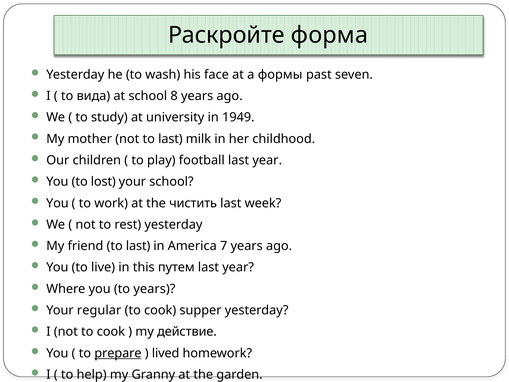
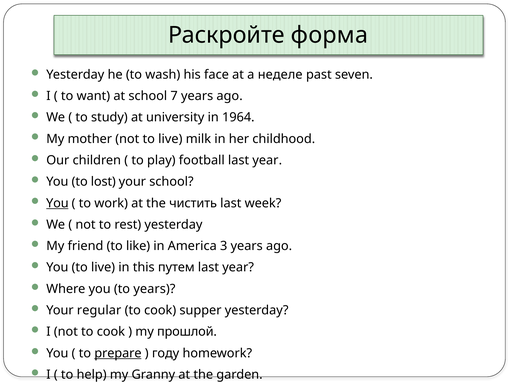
формы: формы -> неделе
вида: вида -> want
8: 8 -> 7
1949: 1949 -> 1964
not to last: last -> live
You at (57, 203) underline: none -> present
friend to last: last -> like
7: 7 -> 3
действие: действие -> прошлой
lived: lived -> году
